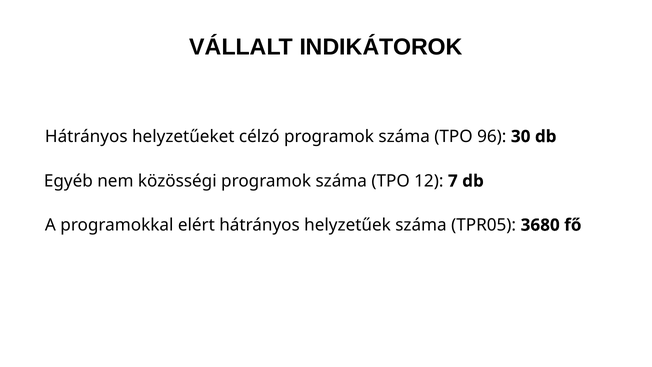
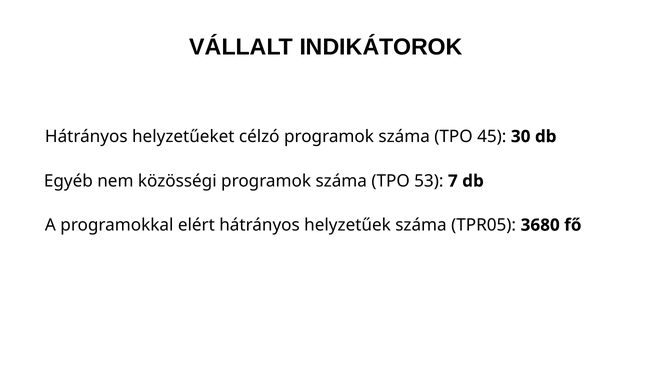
96: 96 -> 45
12: 12 -> 53
